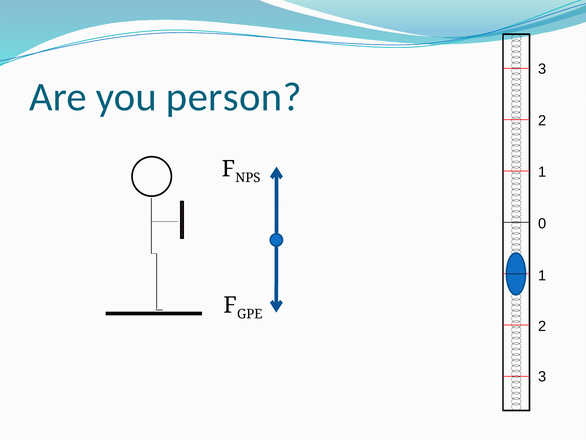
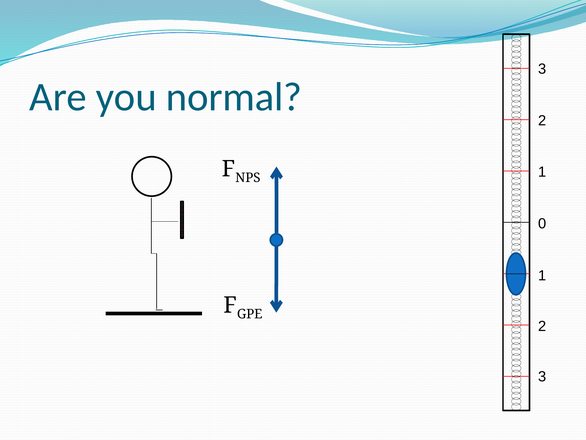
person: person -> normal
